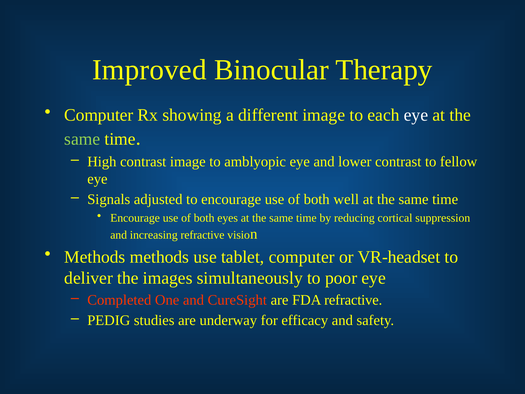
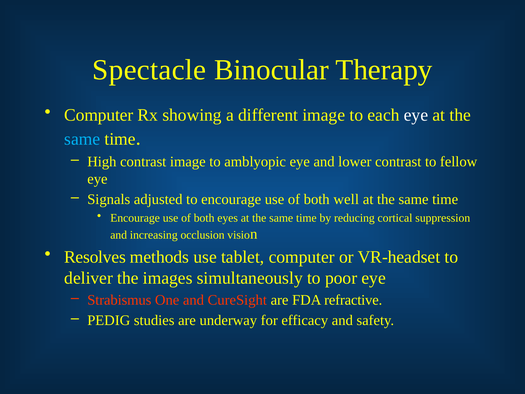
Improved: Improved -> Spectacle
same at (82, 139) colour: light green -> light blue
increasing refractive: refractive -> occlusion
Methods at (95, 257): Methods -> Resolves
Completed: Completed -> Strabismus
